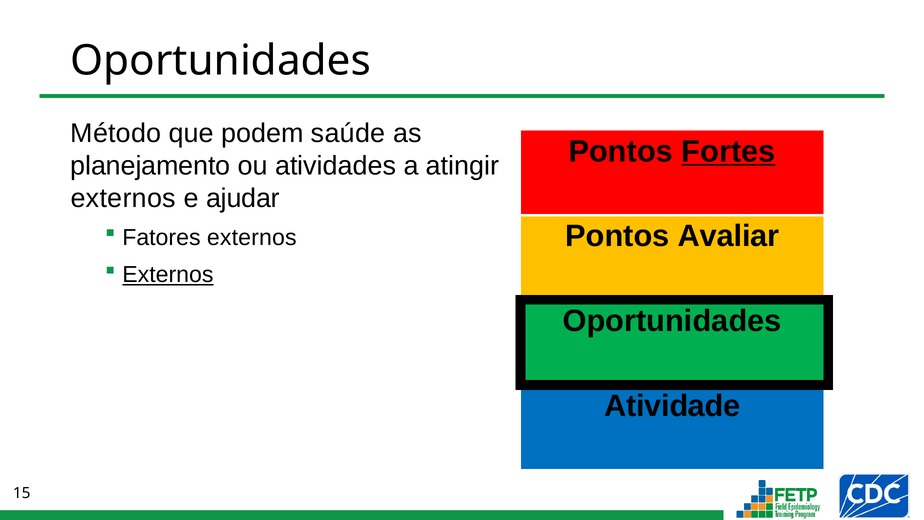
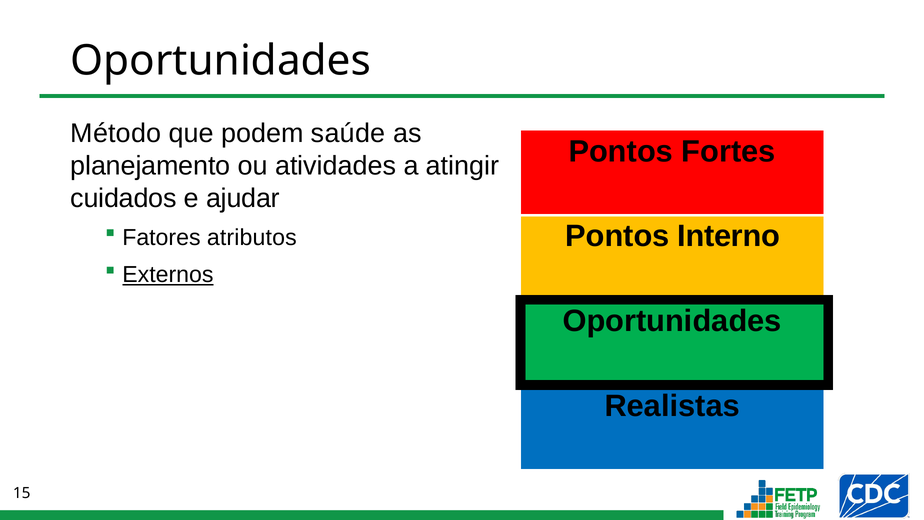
Fortes underline: present -> none
externos at (123, 198): externos -> cuidados
Avaliar: Avaliar -> Interno
Fatores externos: externos -> atributos
Atividade: Atividade -> Realistas
